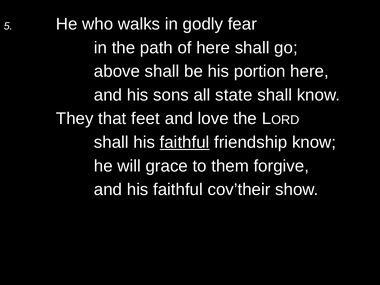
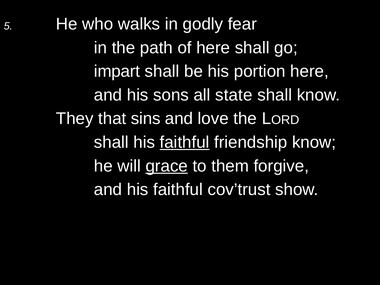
above: above -> impart
feet: feet -> sins
grace underline: none -> present
cov’their: cov’their -> cov’trust
